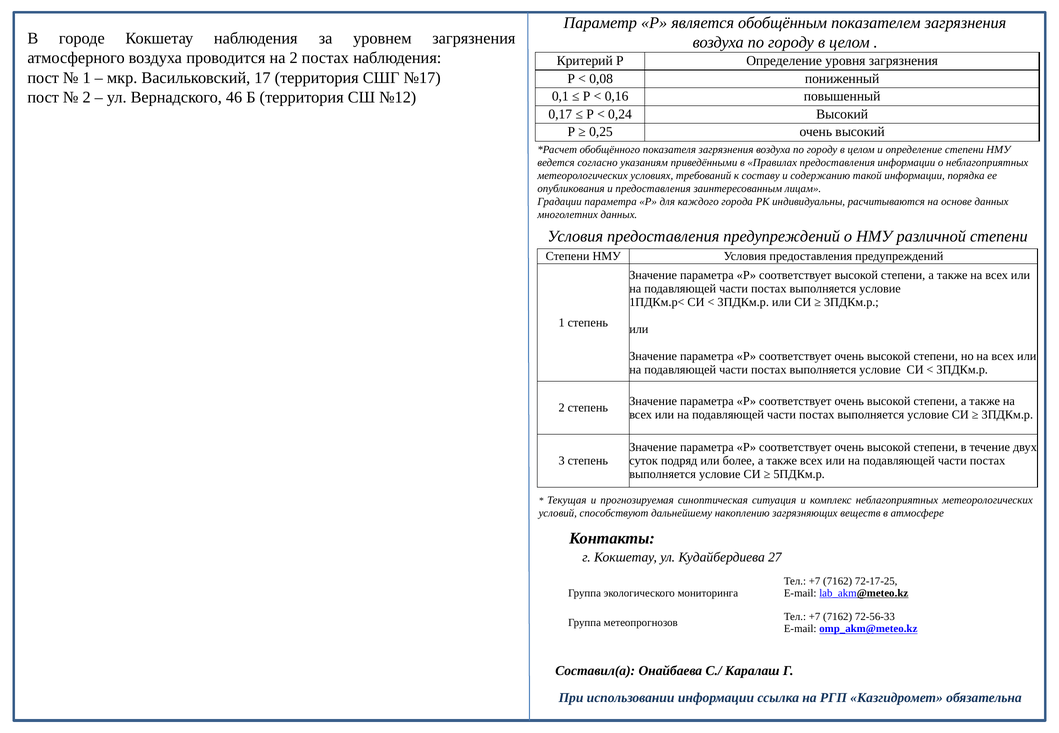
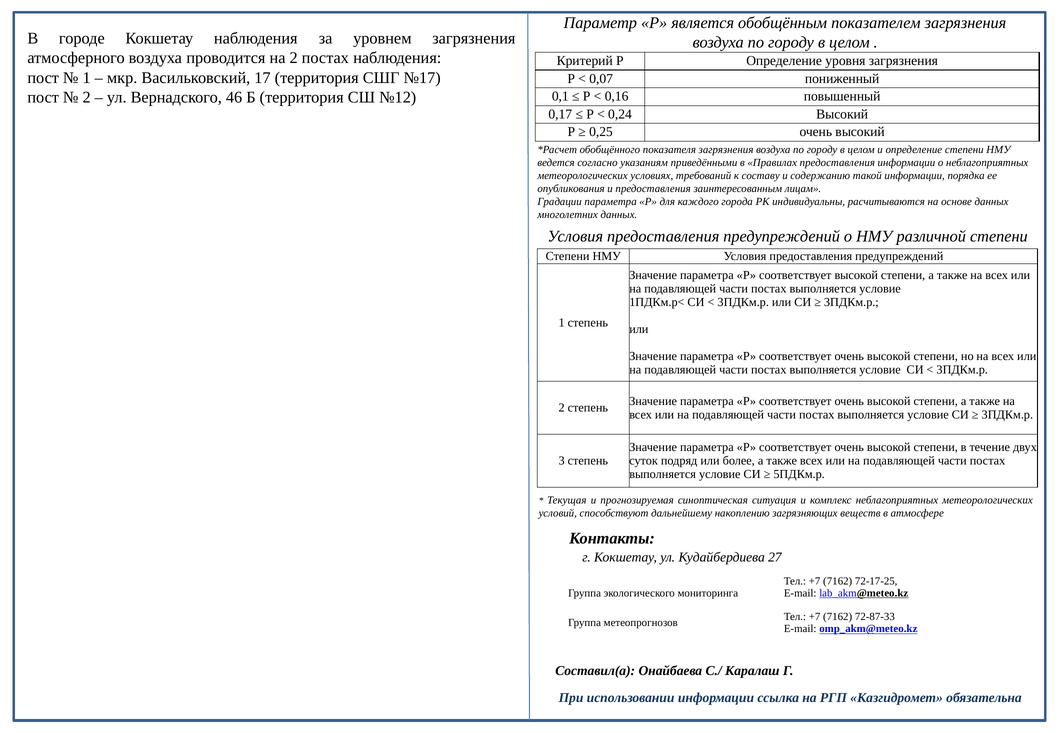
0,08: 0,08 -> 0,07
72-56-33: 72-56-33 -> 72-87-33
